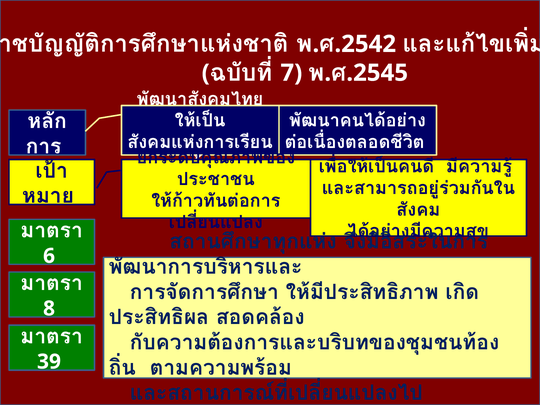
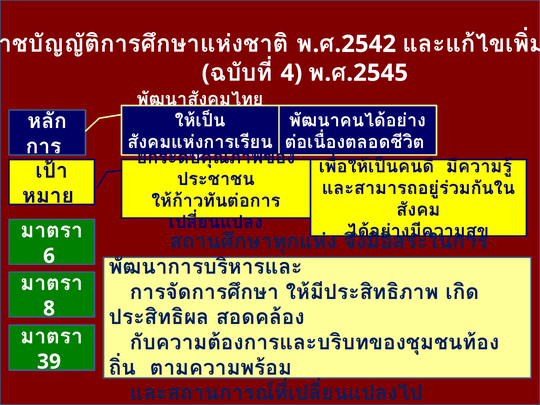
7: 7 -> 4
